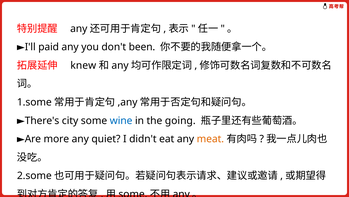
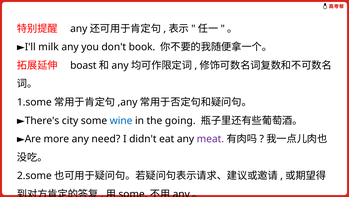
paid: paid -> milk
been: been -> book
knew: knew -> boast
quiet: quiet -> need
meat colour: orange -> purple
